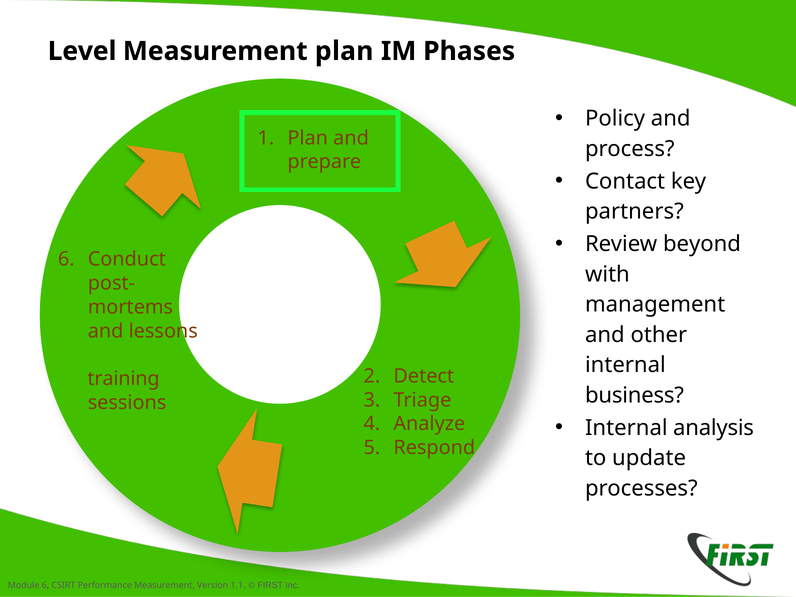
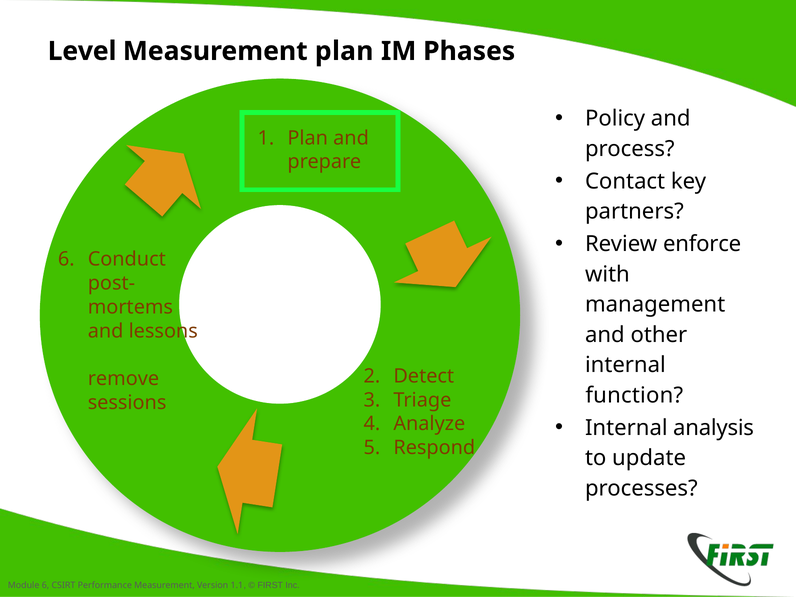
beyond: beyond -> enforce
training: training -> remove
business: business -> function
